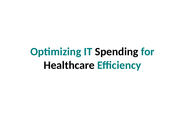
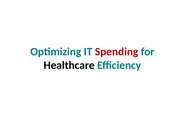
Spending colour: black -> red
